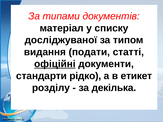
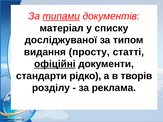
типами underline: none -> present
подати: подати -> просту
етикет: етикет -> творів
декілька: декілька -> реклама
